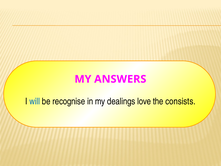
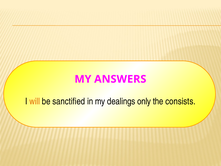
will colour: blue -> orange
recognise: recognise -> sanctified
love: love -> only
